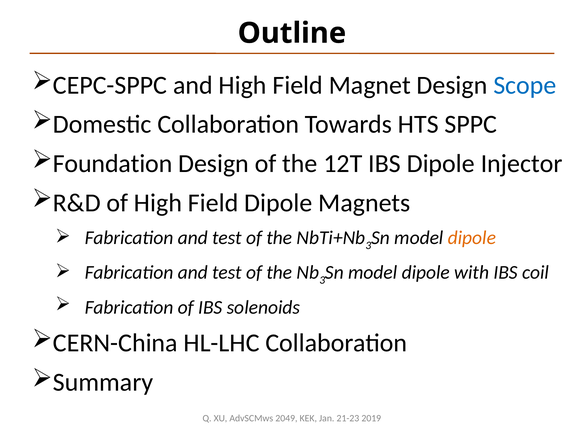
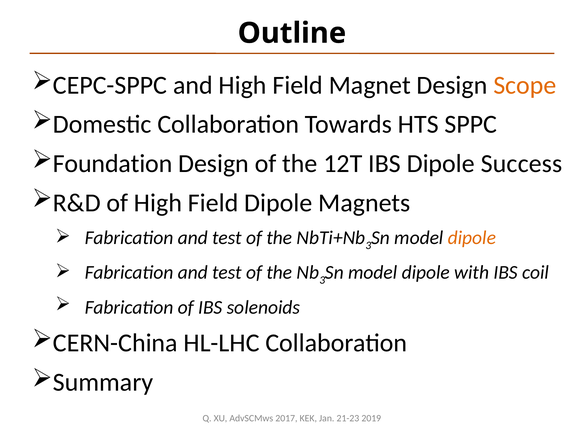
Scope colour: blue -> orange
Injector: Injector -> Success
2049: 2049 -> 2017
